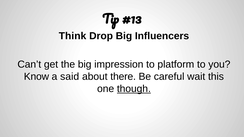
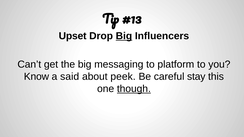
Think: Think -> Upset
Big at (124, 36) underline: none -> present
impression: impression -> messaging
there: there -> peek
wait: wait -> stay
